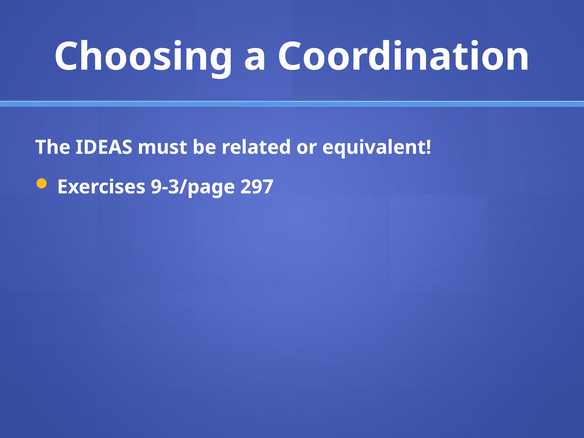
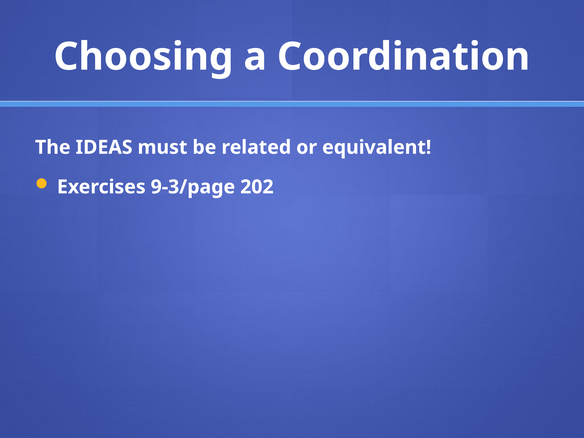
297: 297 -> 202
